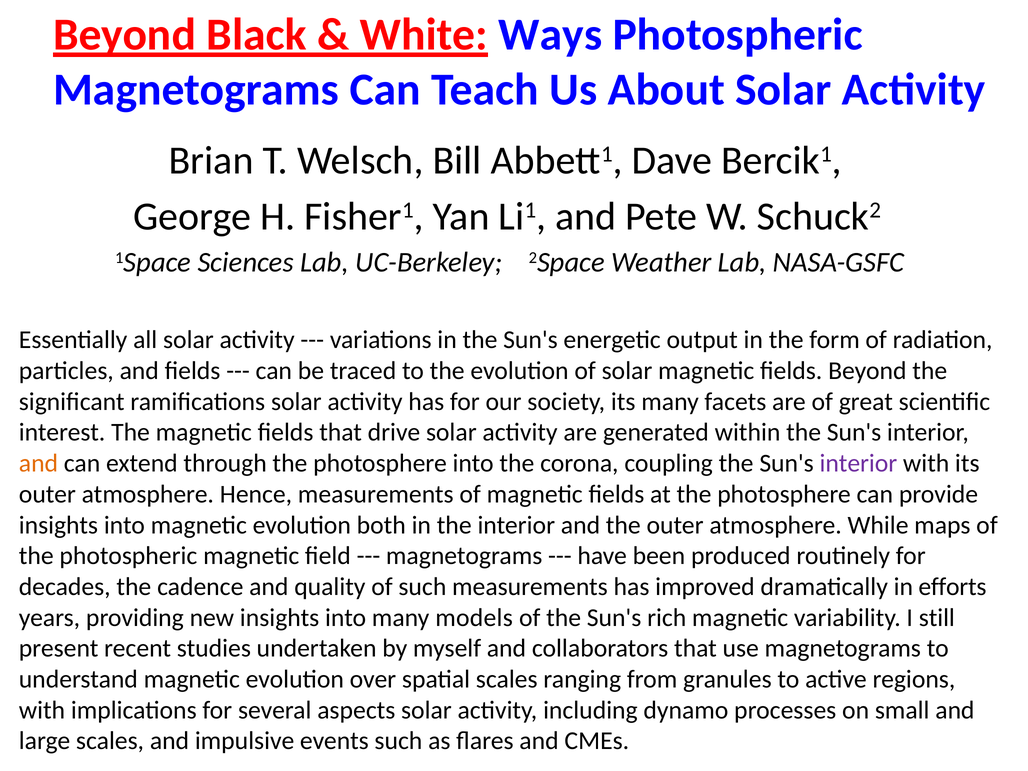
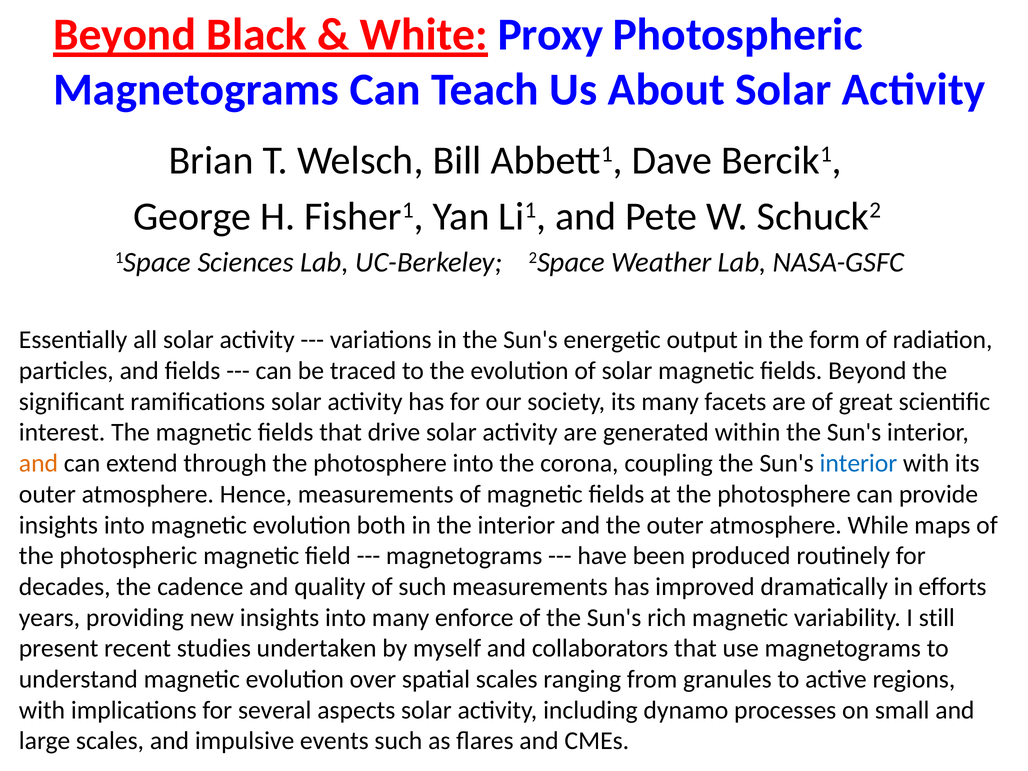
Ways: Ways -> Proxy
interior at (858, 463) colour: purple -> blue
models: models -> enforce
